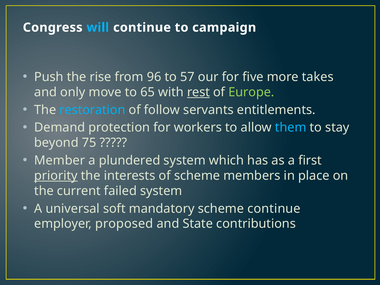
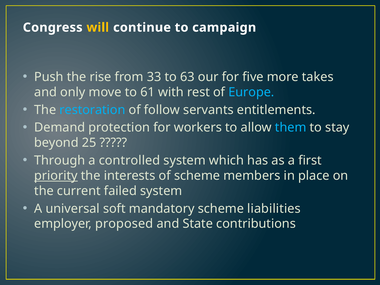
will colour: light blue -> yellow
96: 96 -> 33
57: 57 -> 63
65: 65 -> 61
rest underline: present -> none
Europe colour: light green -> light blue
75: 75 -> 25
Member: Member -> Through
plundered: plundered -> controlled
scheme continue: continue -> liabilities
